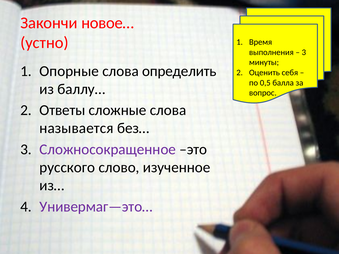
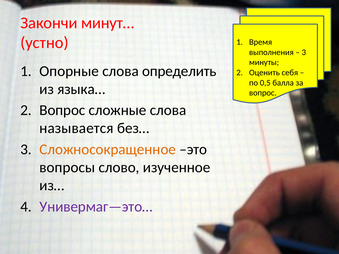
новое…: новое… -> минут…
баллу…: баллу… -> языка…
Ответы at (62, 110): Ответы -> Вопрос
Сложносокращенное colour: purple -> orange
русского: русского -> вопросы
